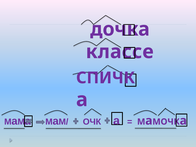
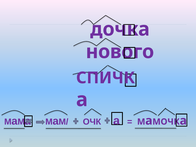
классе: классе -> нового
